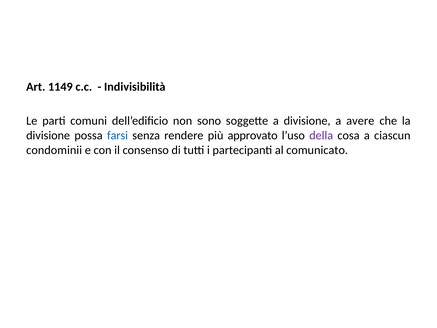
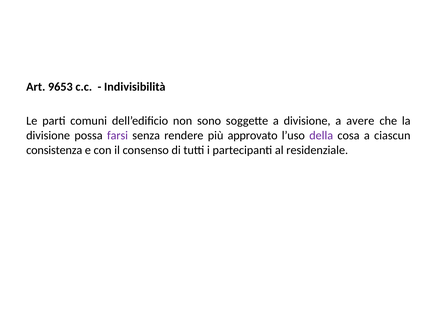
1149: 1149 -> 9653
farsi colour: blue -> purple
condominii: condominii -> consistenza
comunicato: comunicato -> residenziale
